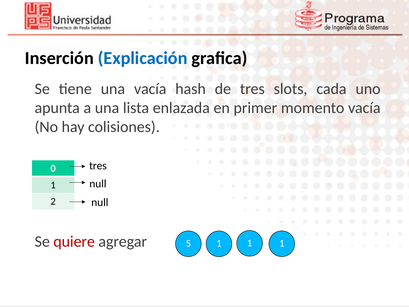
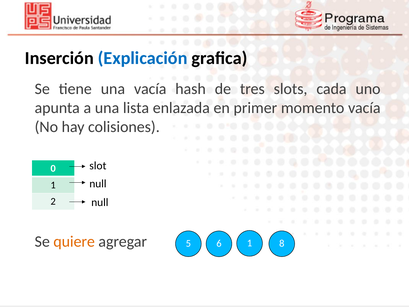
tres at (98, 166): tres -> slot
quiere colour: red -> orange
5 1: 1 -> 6
1 at (282, 243): 1 -> 8
